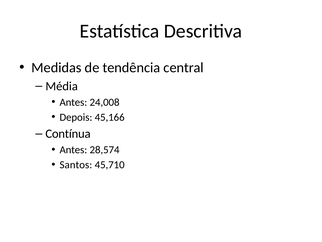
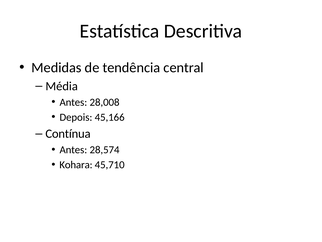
24,008: 24,008 -> 28,008
Santos: Santos -> Kohara
